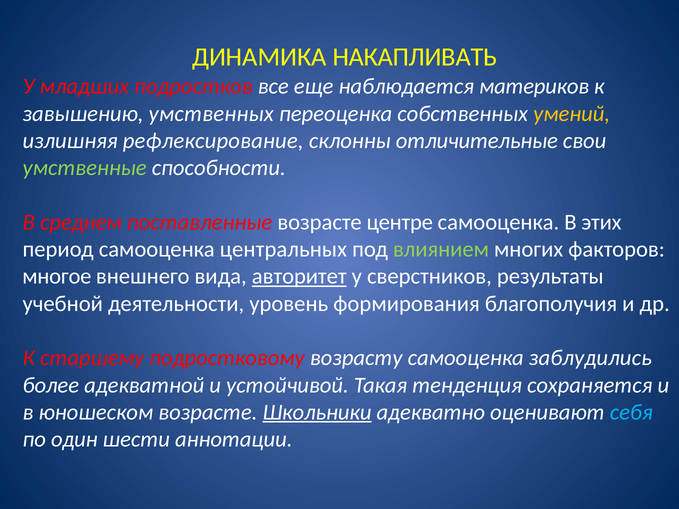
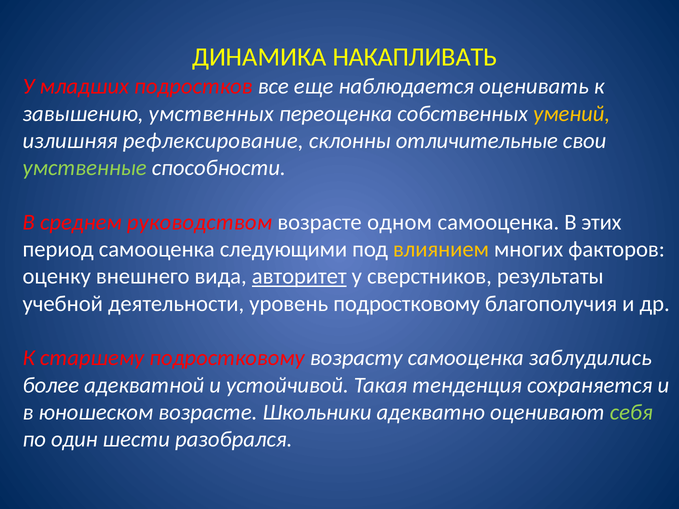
материков: материков -> оценивать
поставленные: поставленные -> руководством
центре: центре -> одном
центральных: центральных -> следующими
влиянием colour: light green -> yellow
многое: многое -> оценку
уровень формирования: формирования -> подростковому
Школьники underline: present -> none
себя colour: light blue -> light green
аннотации: аннотации -> разобрался
